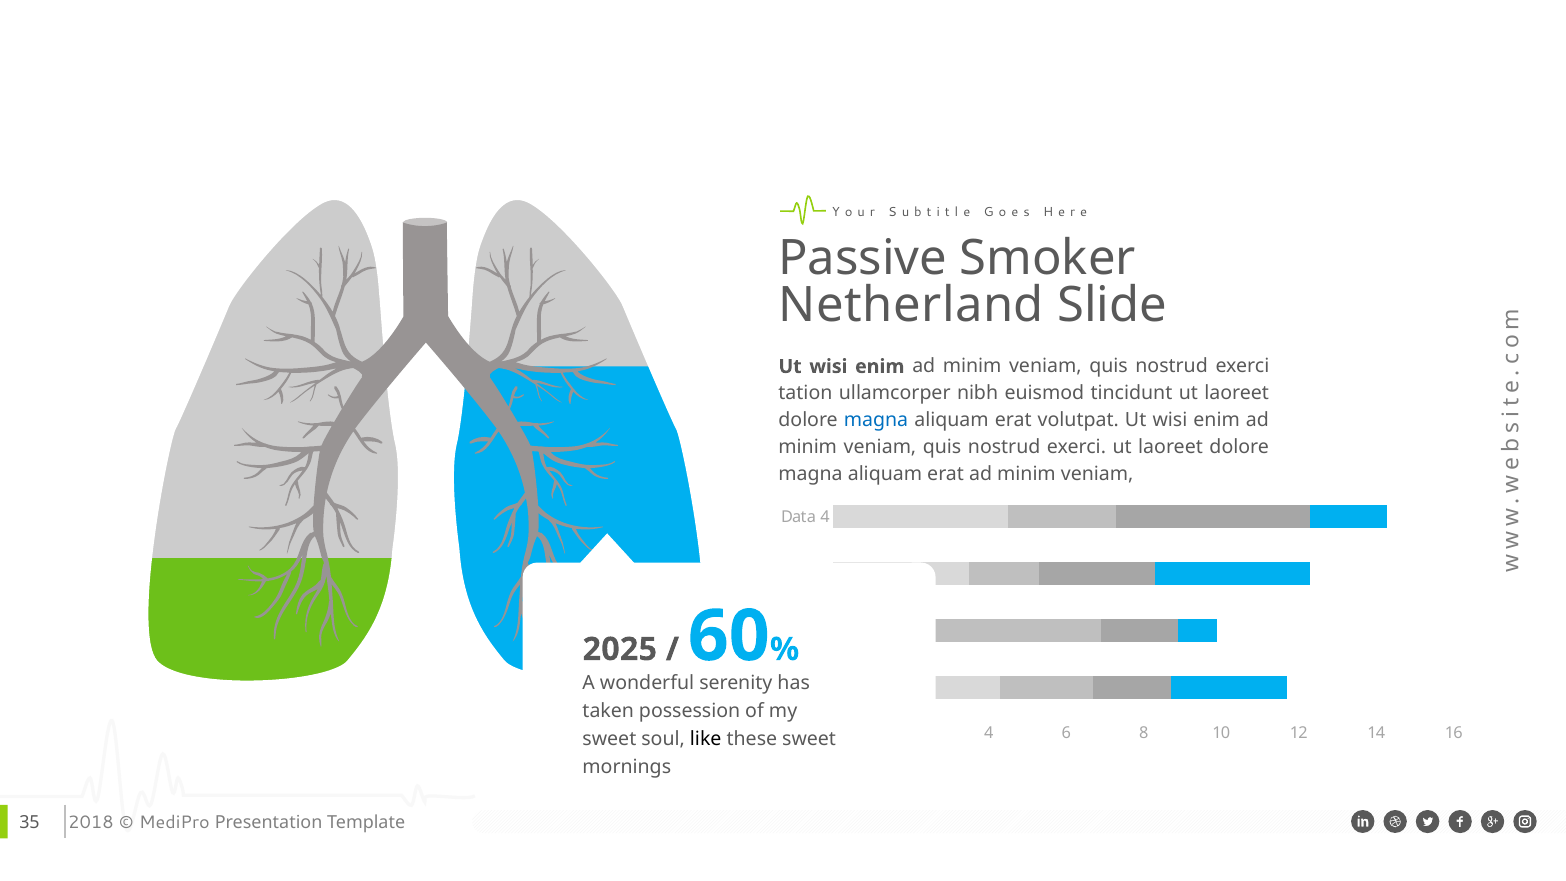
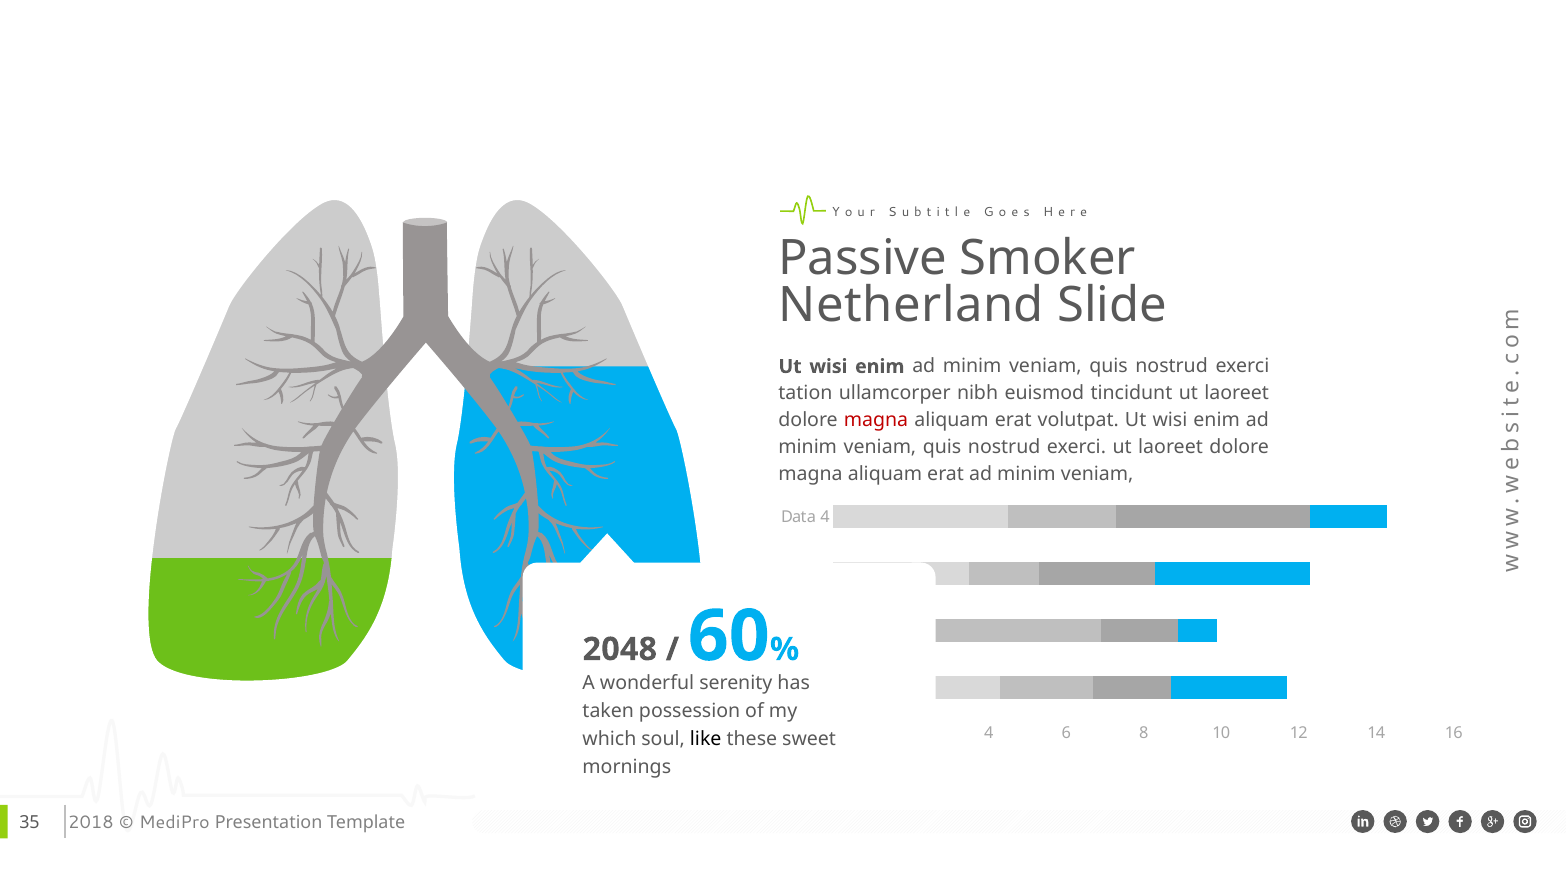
magna at (876, 420) colour: blue -> red
2025: 2025 -> 2048
sweet at (609, 739): sweet -> which
